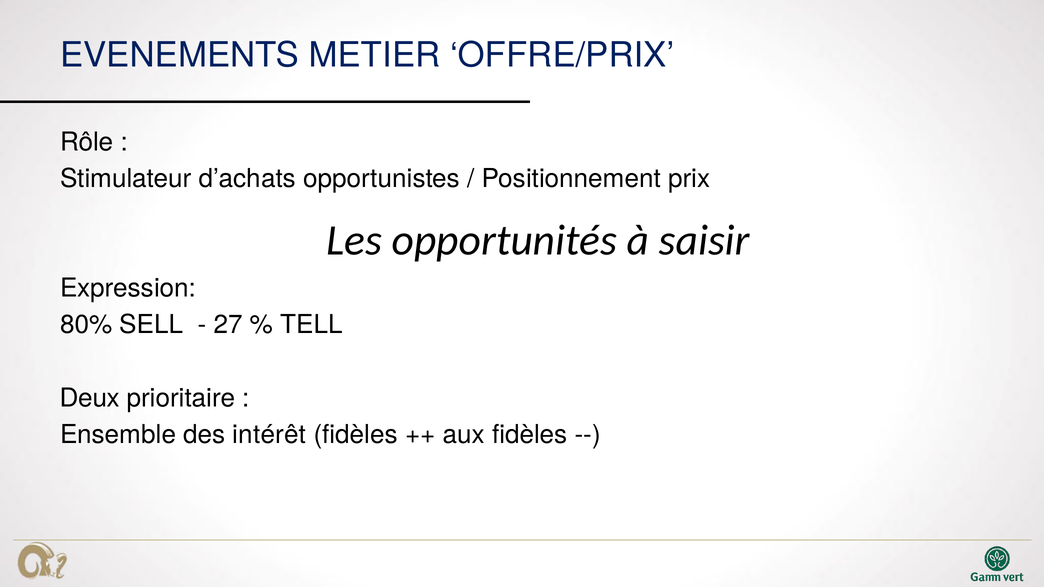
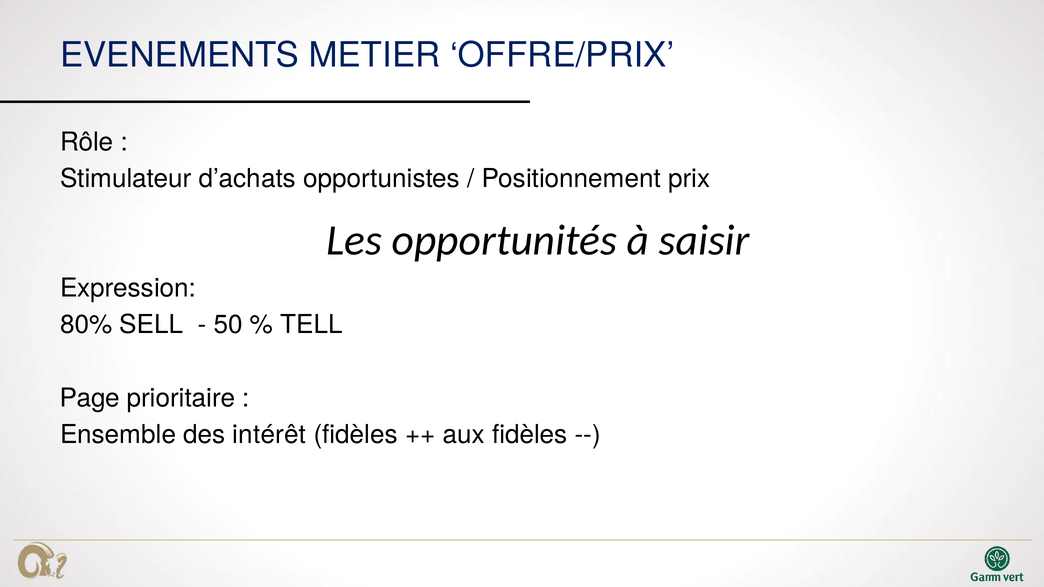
27: 27 -> 50
Deux: Deux -> Page
